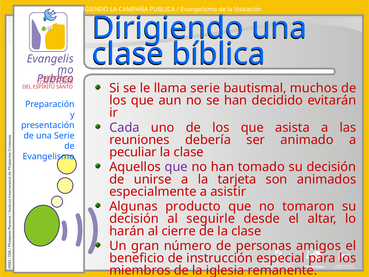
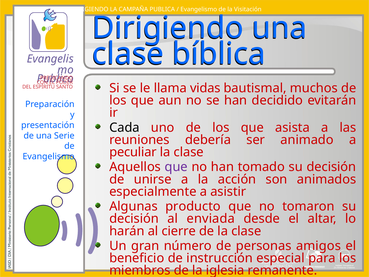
llama serie: serie -> vidas
Cada colour: purple -> black
tarjeta: tarjeta -> acción
seguirle: seguirle -> enviada
